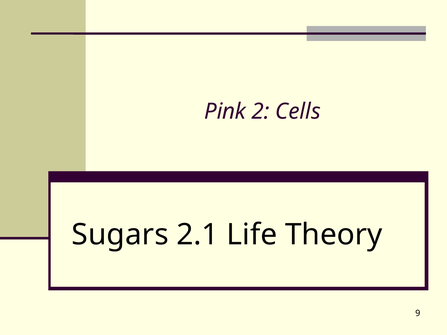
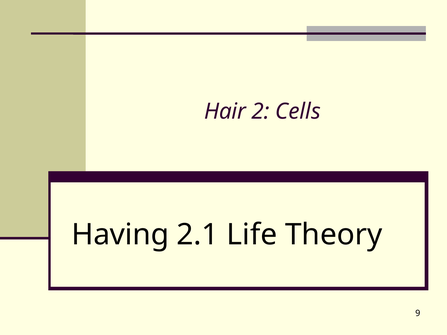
Pink: Pink -> Hair
Sugars: Sugars -> Having
